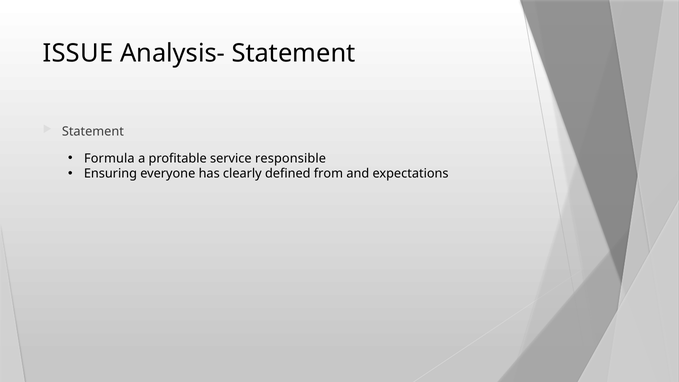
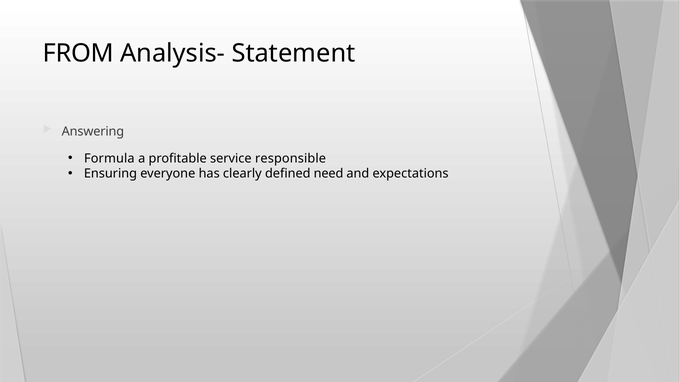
ISSUE: ISSUE -> FROM
Statement at (93, 131): Statement -> Answering
from: from -> need
